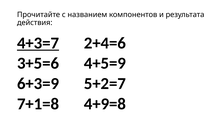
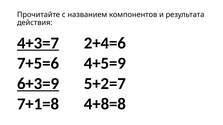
3+5=6: 3+5=6 -> 7+5=6
6+3=9 underline: none -> present
4+9=8: 4+9=8 -> 4+8=8
